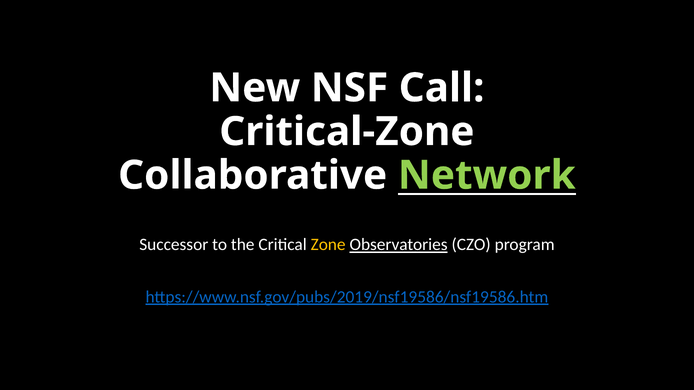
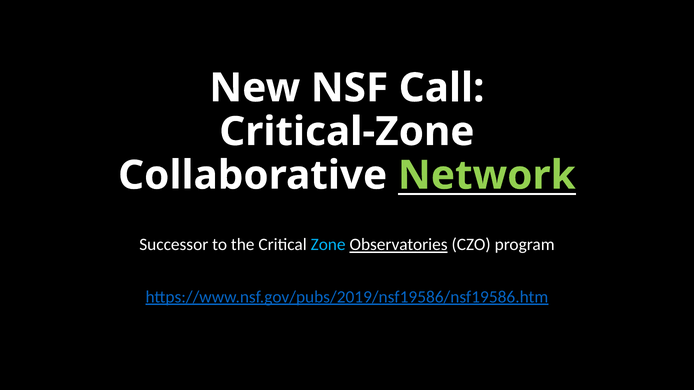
Zone colour: yellow -> light blue
